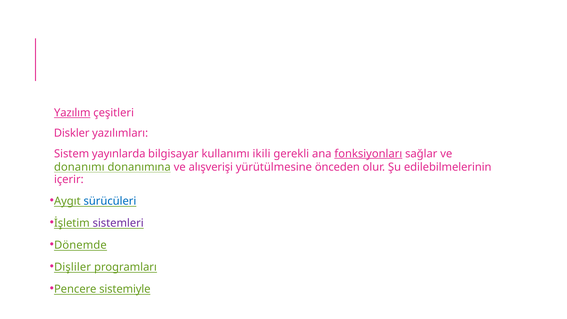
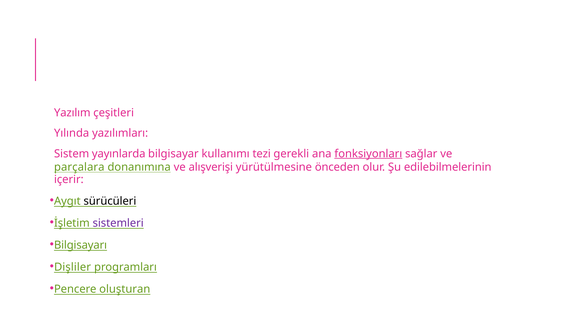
Yazılım underline: present -> none
Diskler: Diskler -> Yılında
ikili: ikili -> tezi
donanımı: donanımı -> parçalara
sürücüleri colour: blue -> black
Dönemde: Dönemde -> Bilgisayarı
sistemiyle: sistemiyle -> oluşturan
